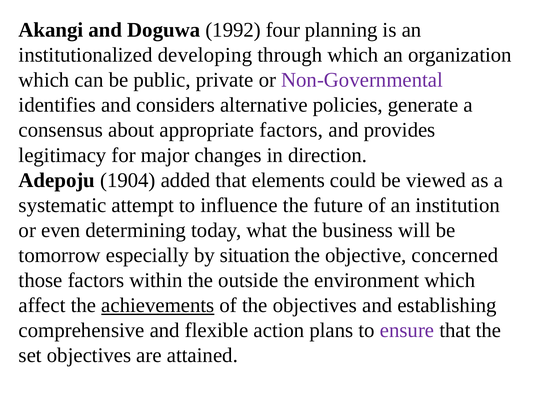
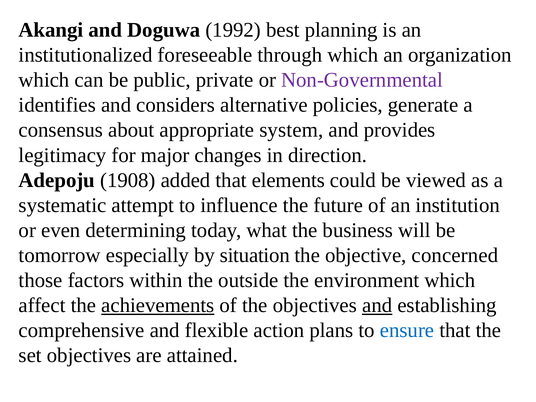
four: four -> best
developing: developing -> foreseeable
appropriate factors: factors -> system
1904: 1904 -> 1908
and at (377, 305) underline: none -> present
ensure colour: purple -> blue
